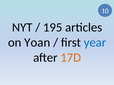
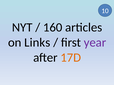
195: 195 -> 160
Yoan: Yoan -> Links
year colour: blue -> purple
